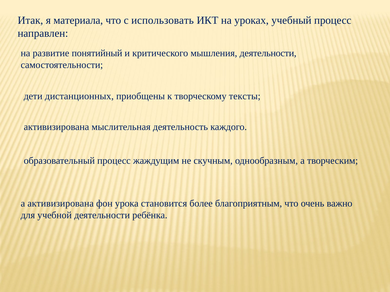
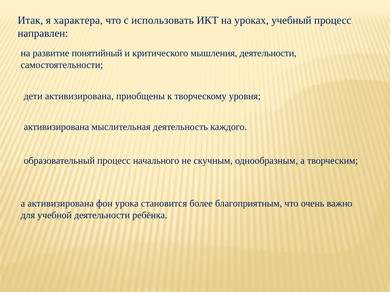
материала: материала -> характера
дети дистанционных: дистанционных -> активизирована
тексты: тексты -> уровня
жаждущим: жаждущим -> начального
